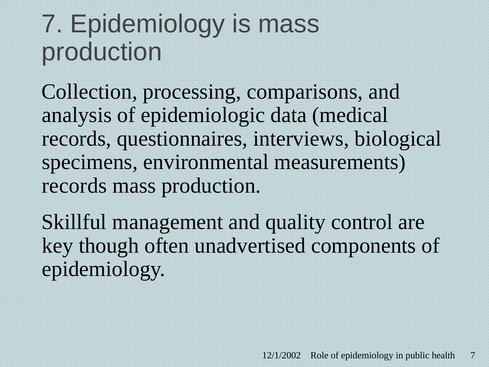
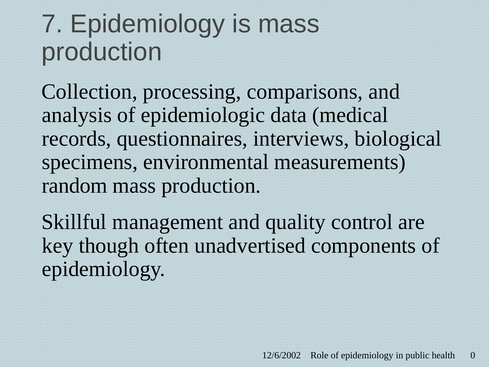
records at (74, 185): records -> random
12/1/2002: 12/1/2002 -> 12/6/2002
health 7: 7 -> 0
